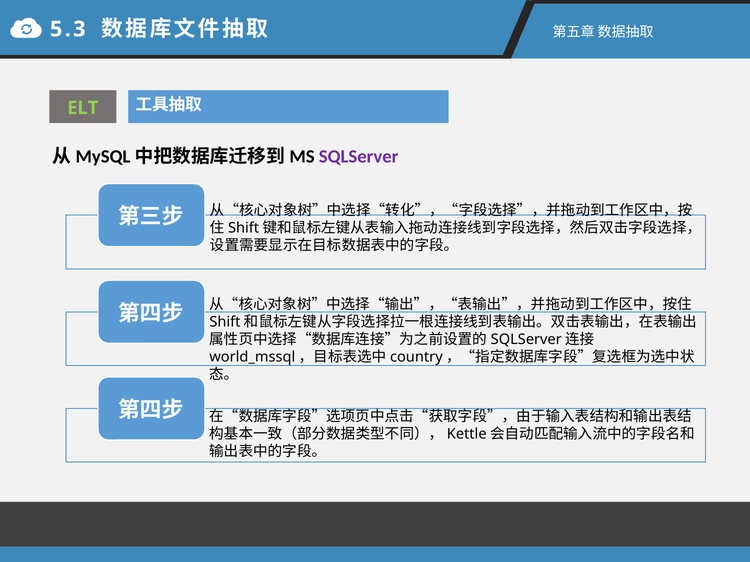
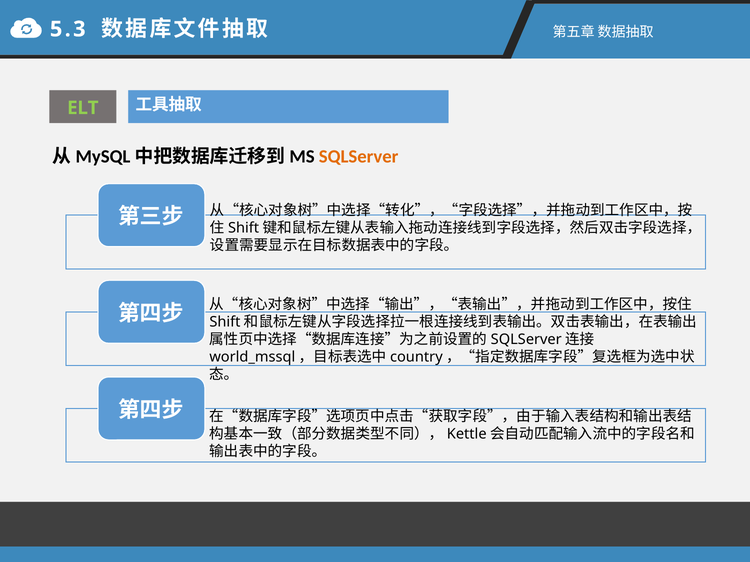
SQLServer colour: purple -> orange
